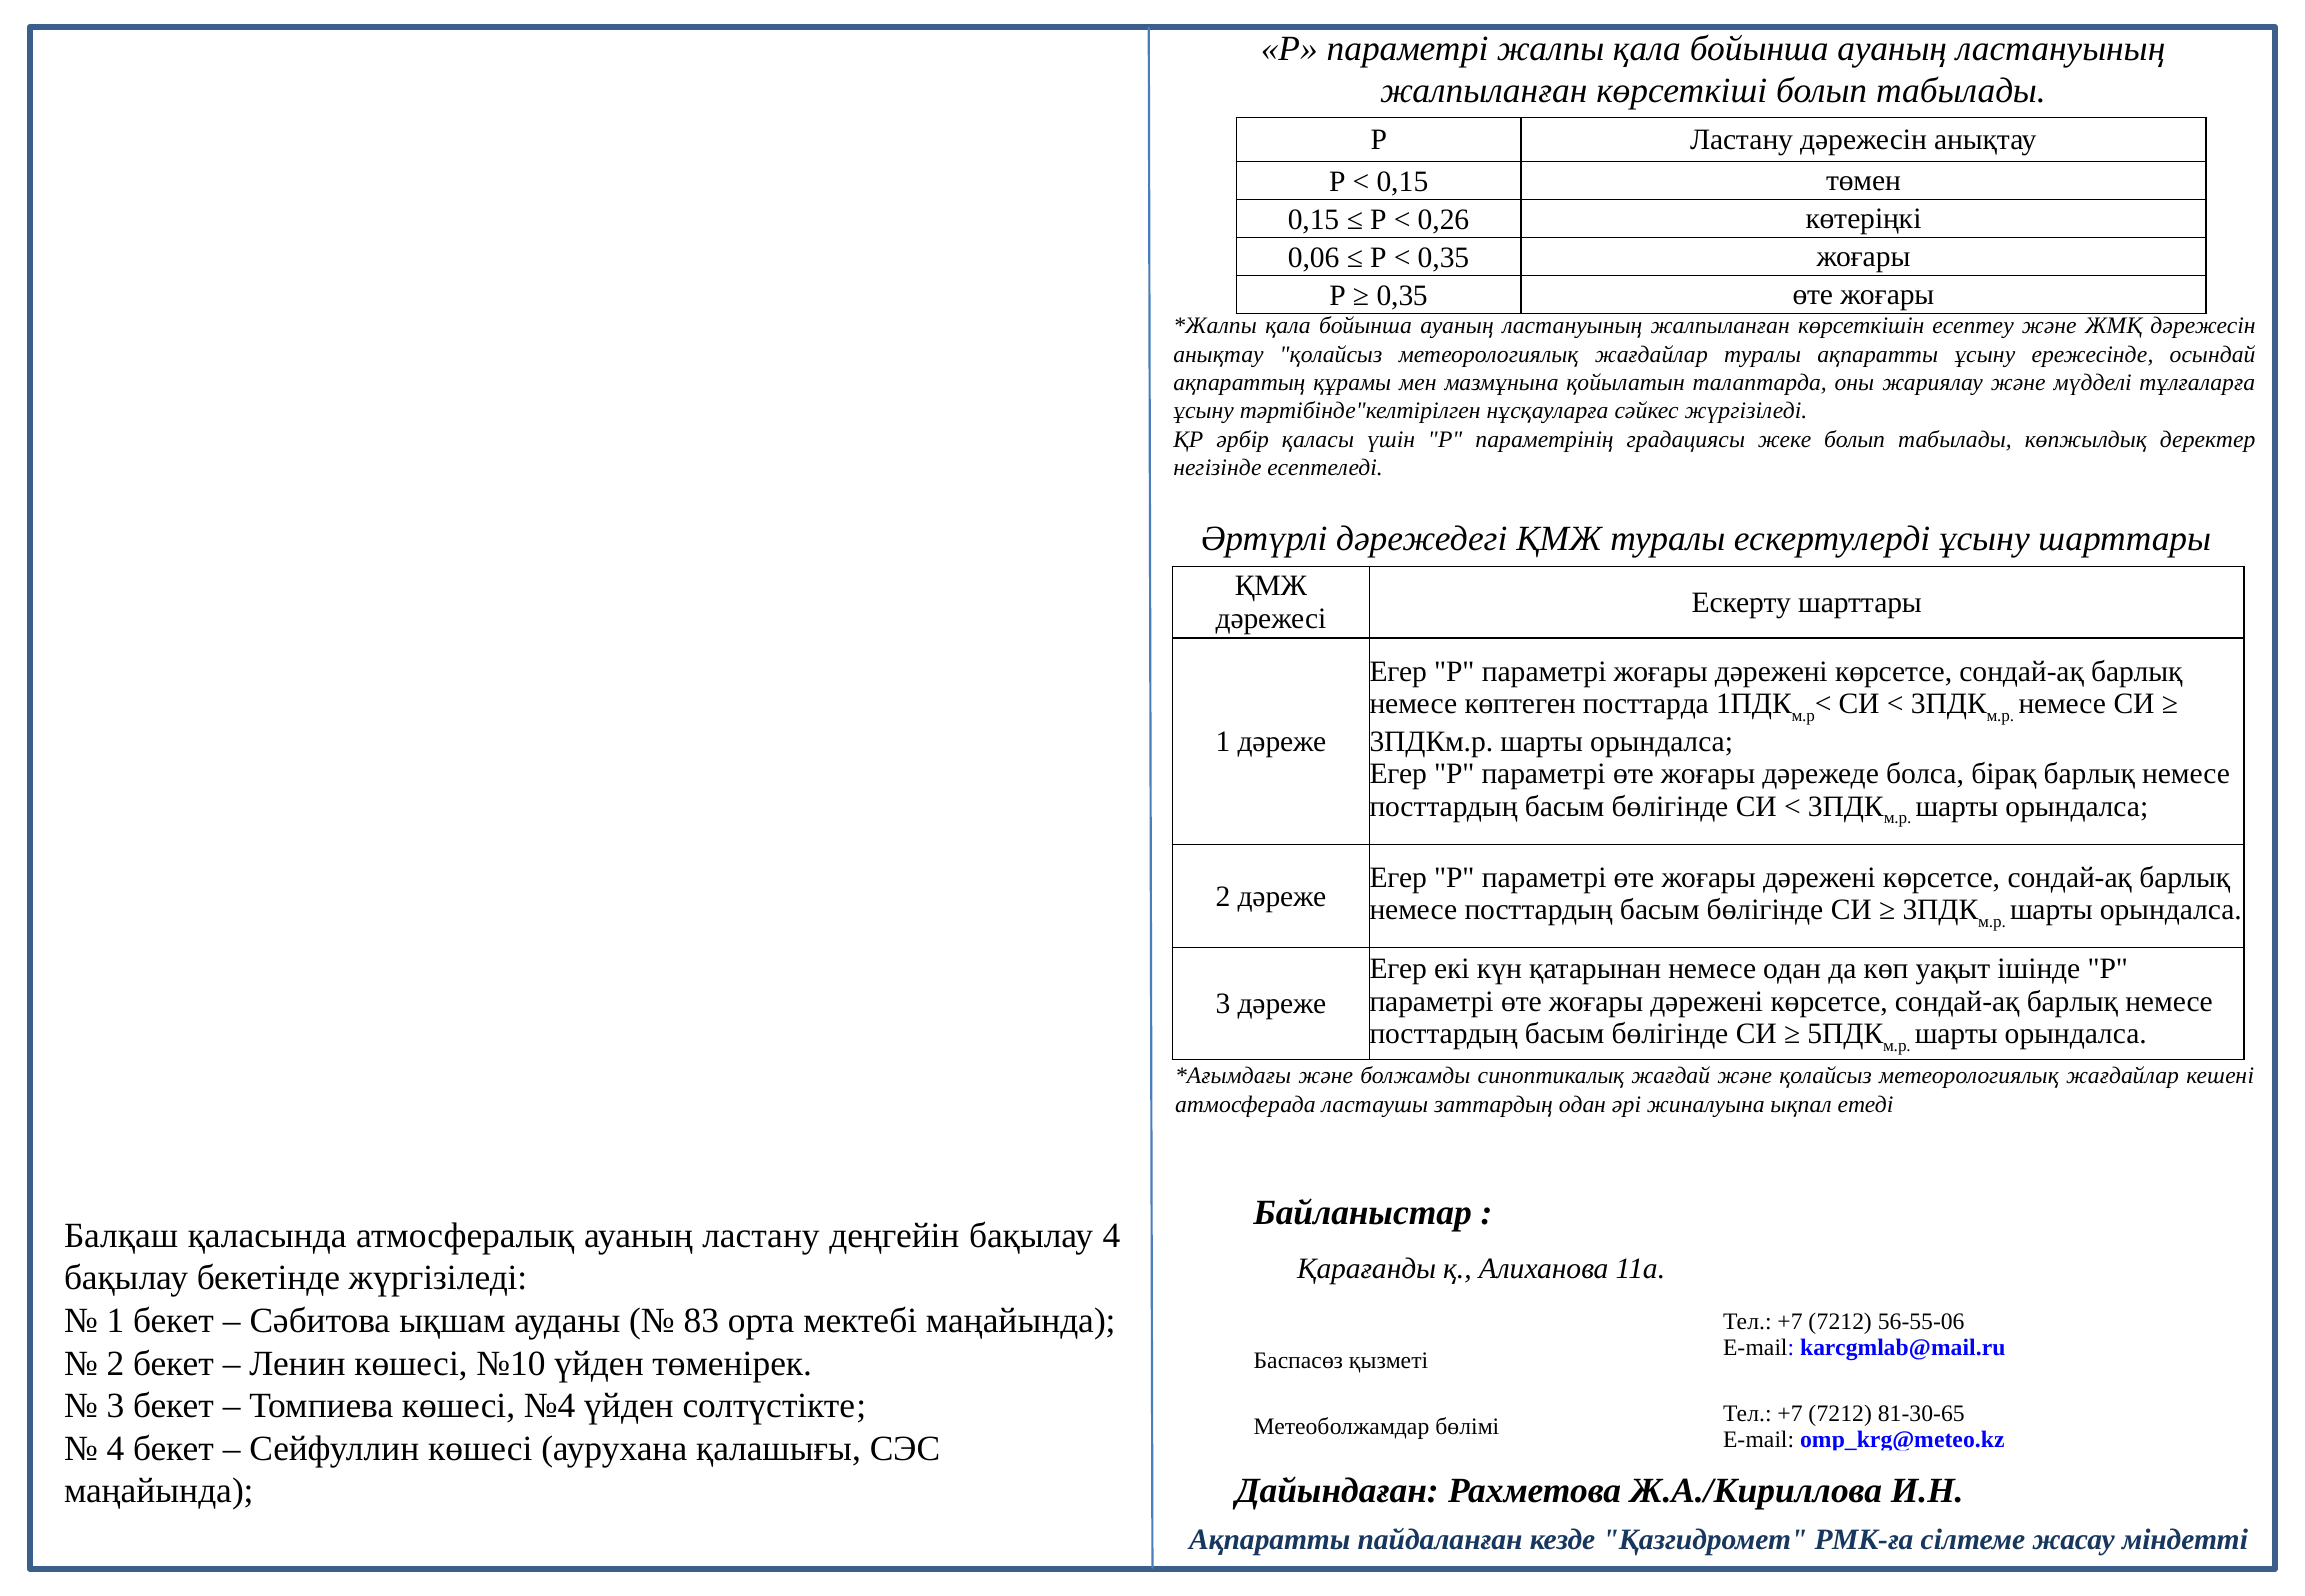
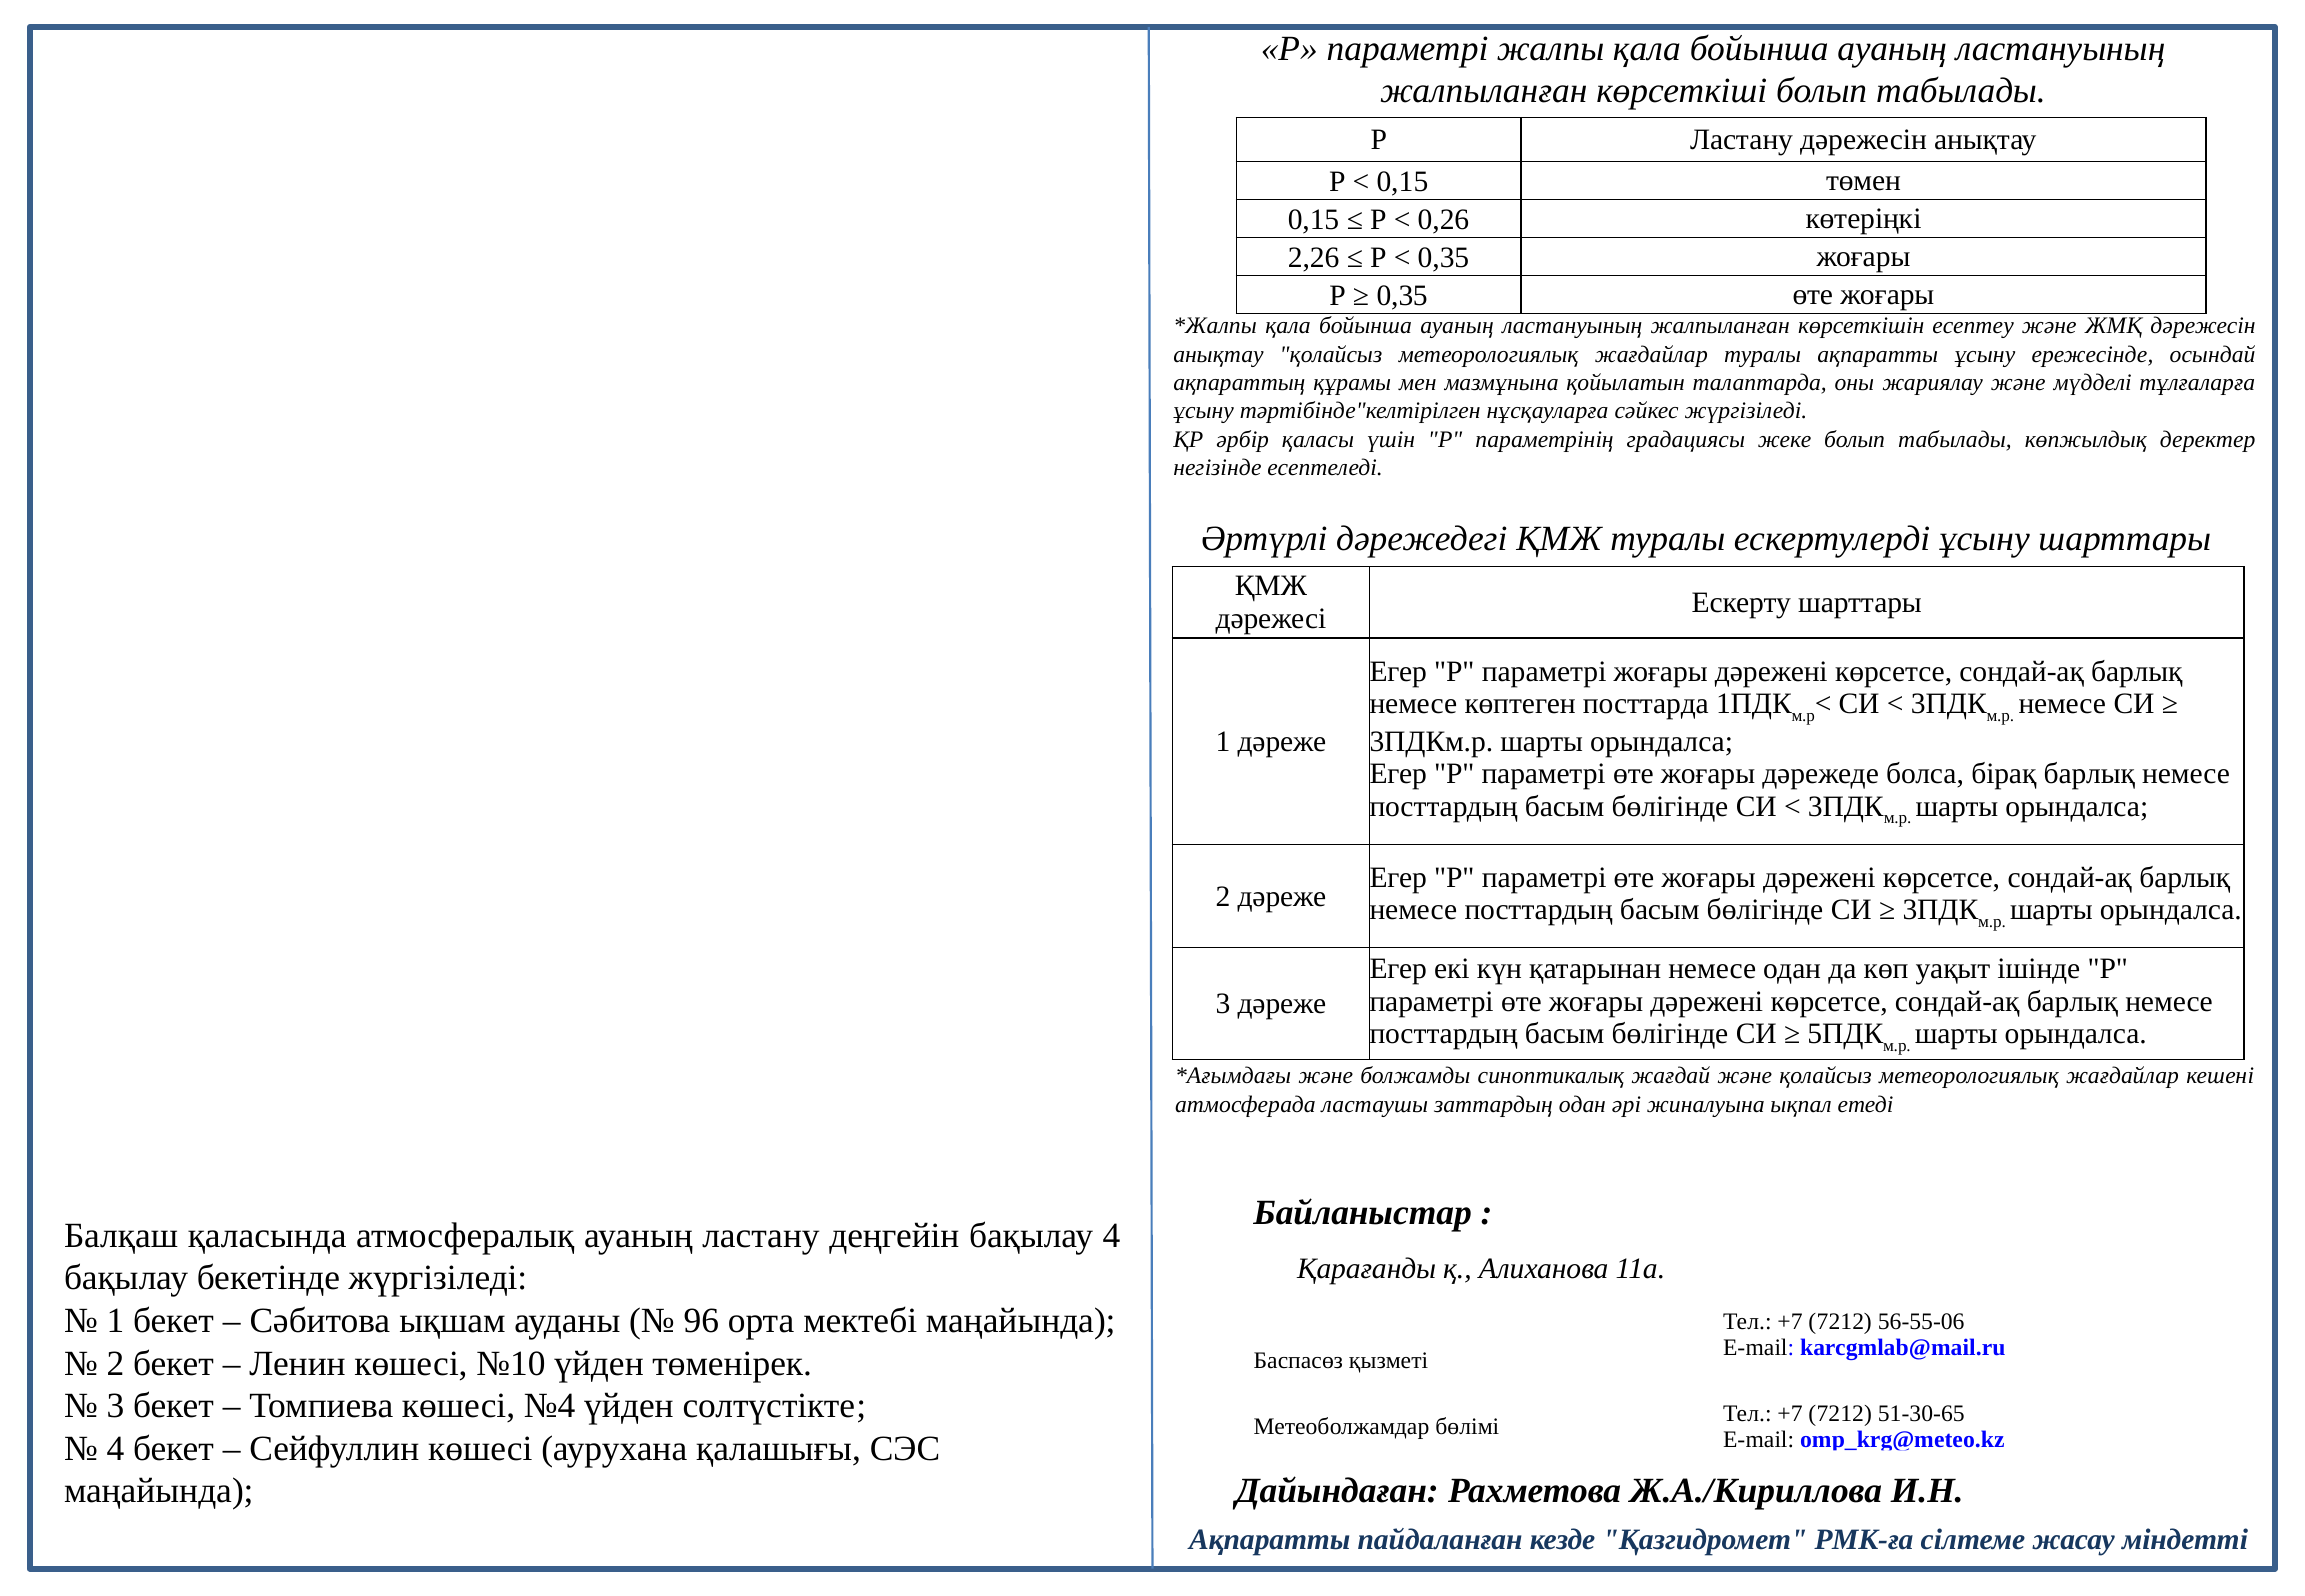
0,06: 0,06 -> 2,26
83: 83 -> 96
81-30-65: 81-30-65 -> 51-30-65
